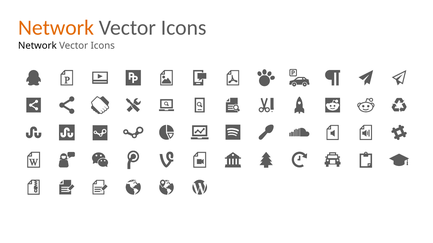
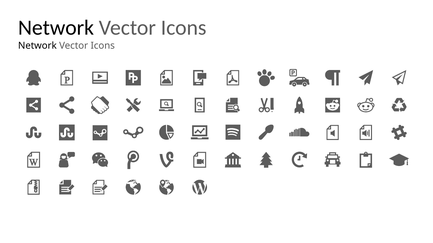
Network at (56, 28) colour: orange -> black
